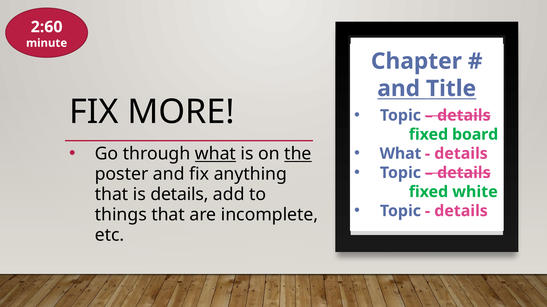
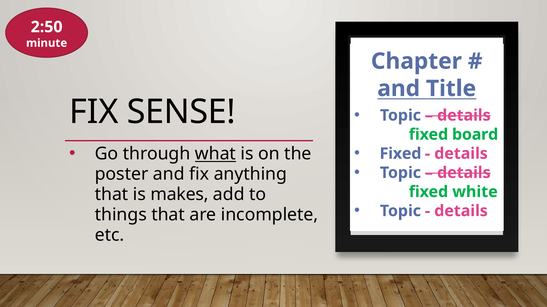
2:60: 2:60 -> 2:50
MORE: MORE -> SENSE
the underline: present -> none
What at (401, 154): What -> Fixed
is details: details -> makes
